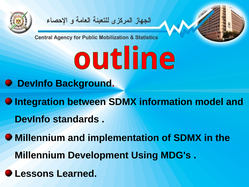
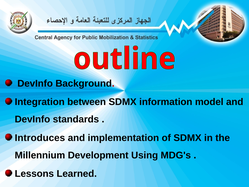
Millennium at (40, 138): Millennium -> Introduces
